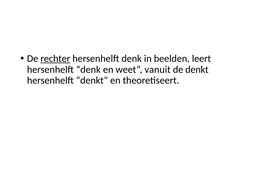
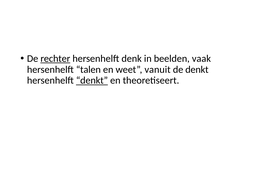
leert: leert -> vaak
denk at (88, 70): denk -> talen
denkt at (92, 80) underline: none -> present
